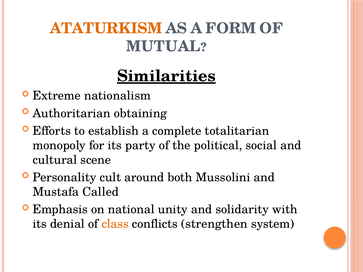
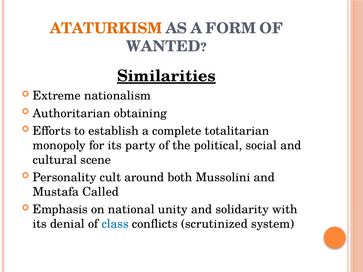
MUTUAL: MUTUAL -> WANTED
class colour: orange -> blue
strengthen: strengthen -> scrutinized
